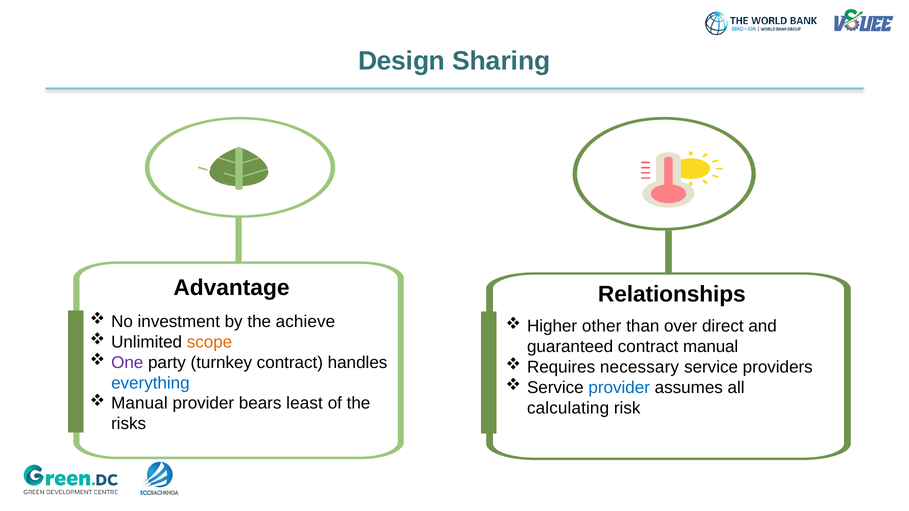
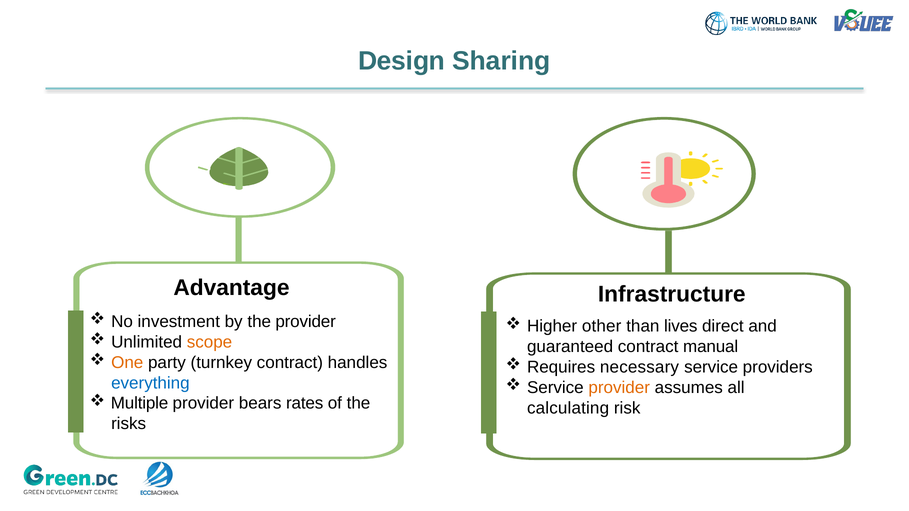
Relationships: Relationships -> Infrastructure
the achieve: achieve -> provider
over: over -> lives
One colour: purple -> orange
provider at (619, 388) colour: blue -> orange
Manual at (139, 404): Manual -> Multiple
least: least -> rates
